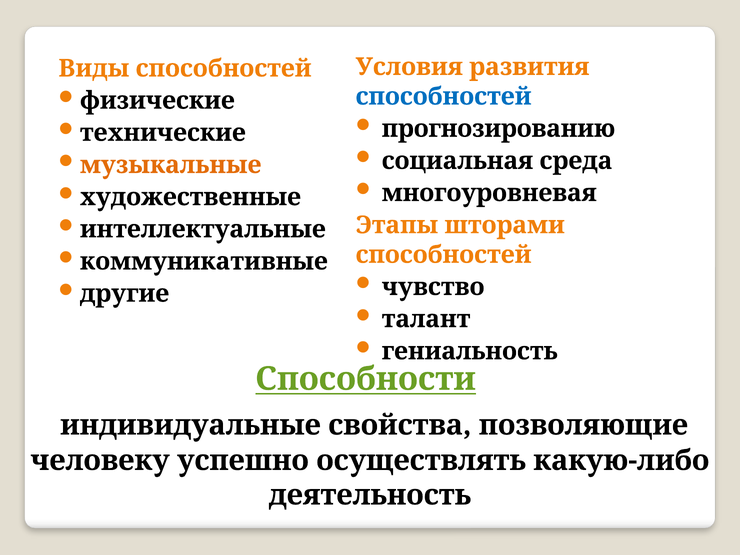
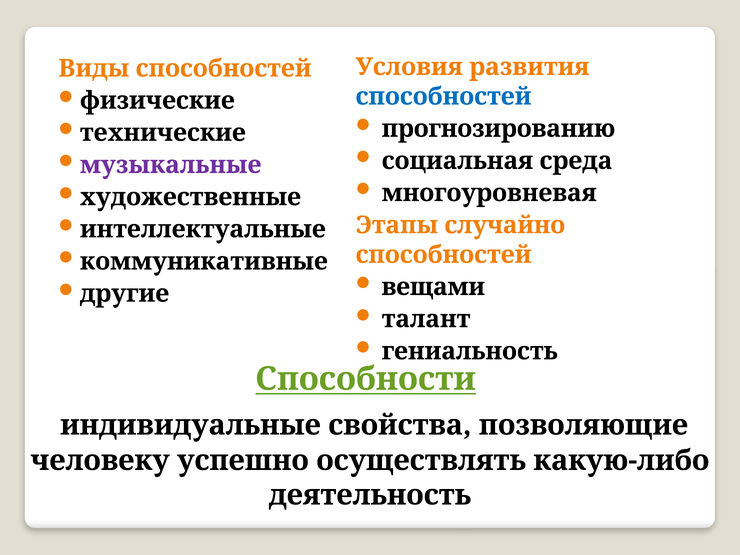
музыкальные colour: orange -> purple
шторами: шторами -> случайно
чувство: чувство -> вещами
